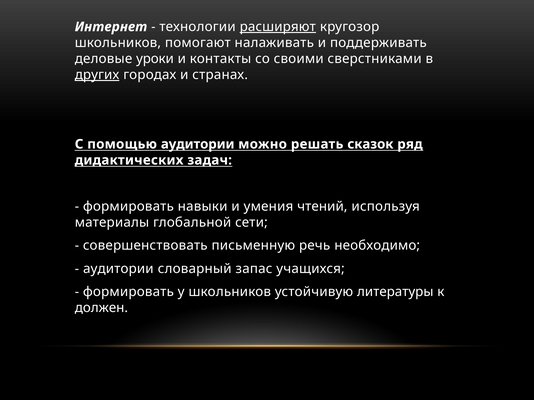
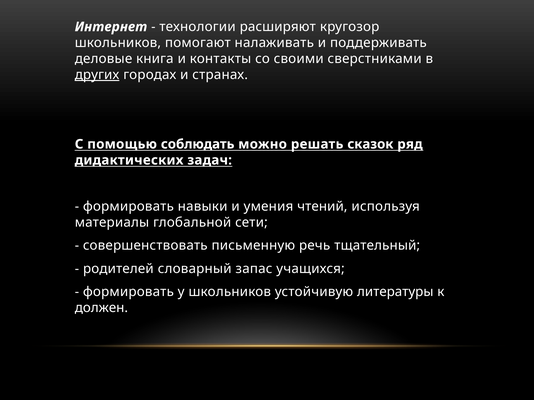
расширяют underline: present -> none
уроки: уроки -> книга
помощью аудитории: аудитории -> соблюдать
необходимо: необходимо -> тщательный
аудитории at (118, 269): аудитории -> родителей
